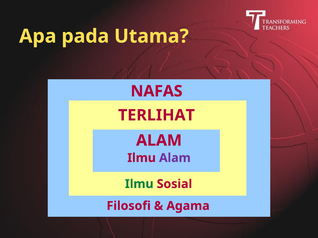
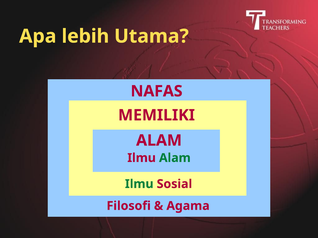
pada: pada -> lebih
TERLIHAT: TERLIHAT -> MEMILIKI
Alam at (175, 158) colour: purple -> green
